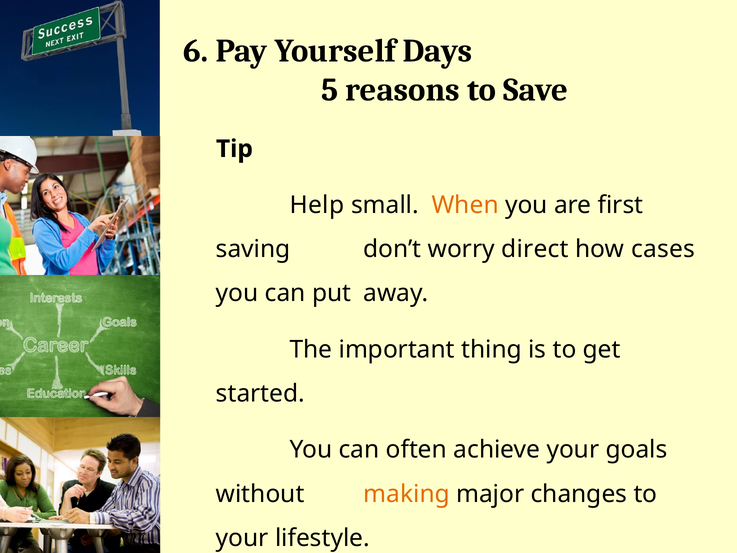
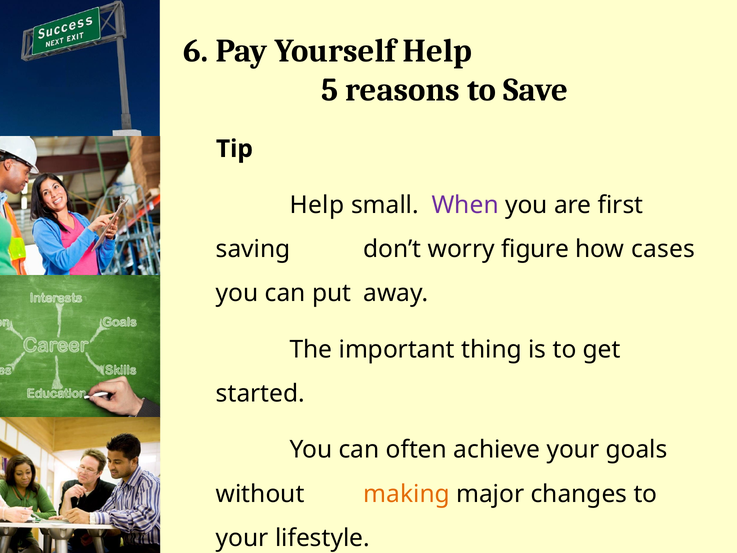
Yourself Days: Days -> Help
When colour: orange -> purple
direct: direct -> figure
